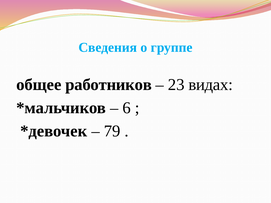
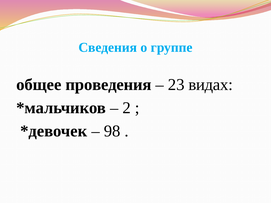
работников: работников -> проведения
6: 6 -> 2
79: 79 -> 98
